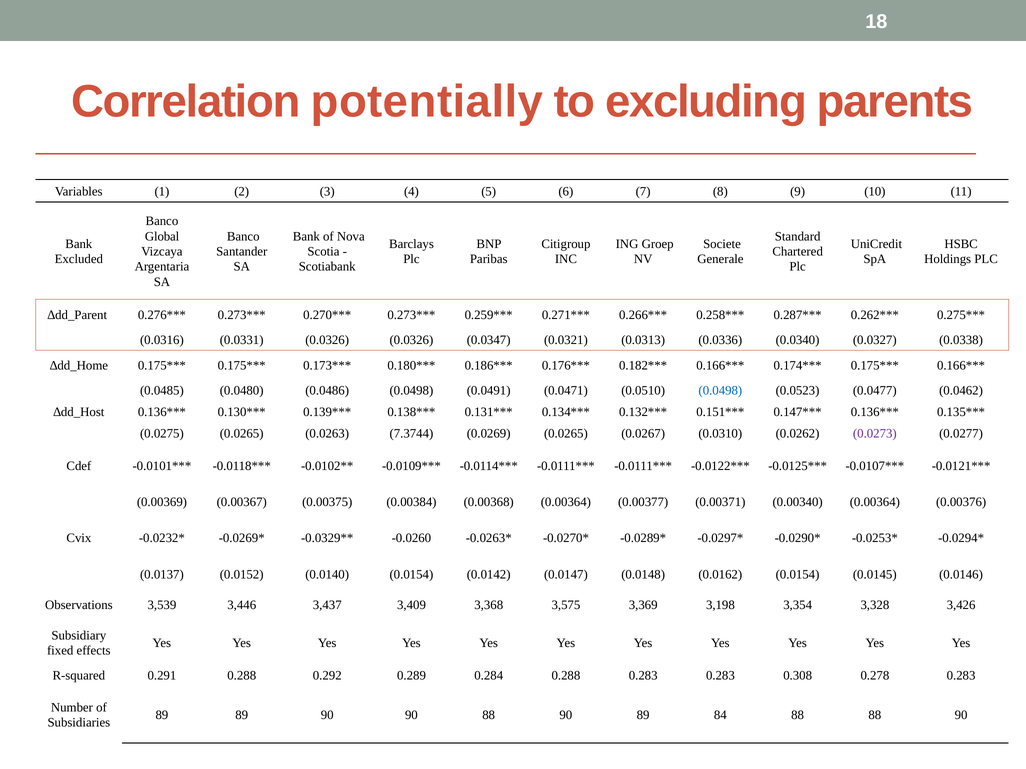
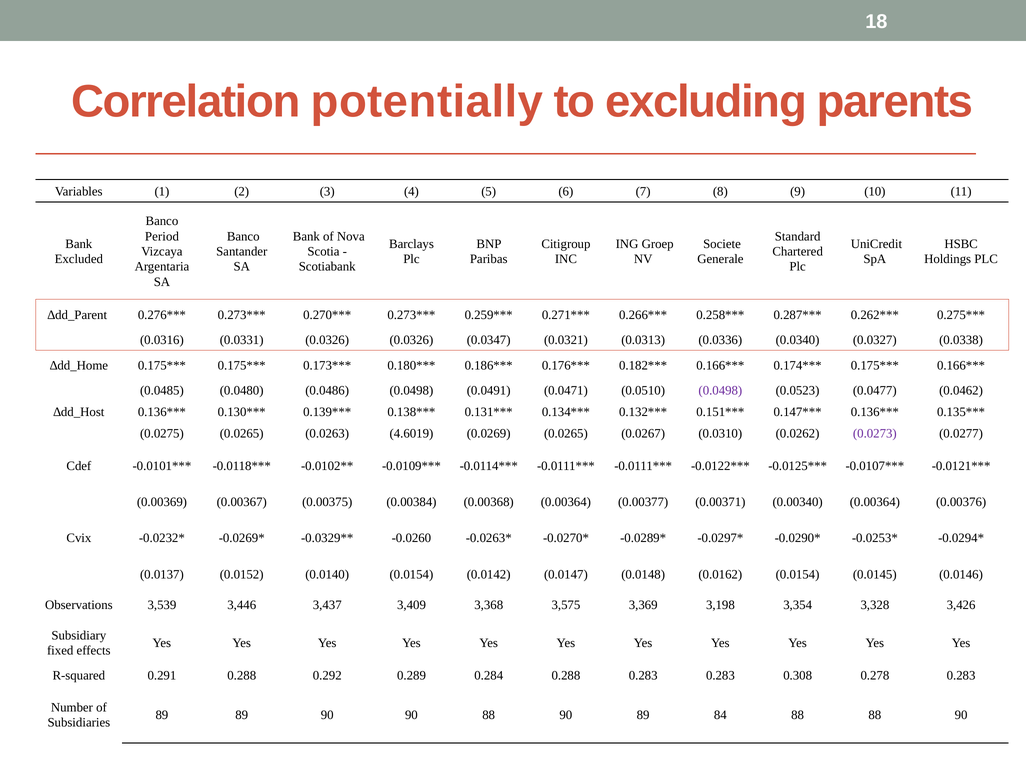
Global: Global -> Period
0.0498 at (720, 391) colour: blue -> purple
7.3744: 7.3744 -> 4.6019
